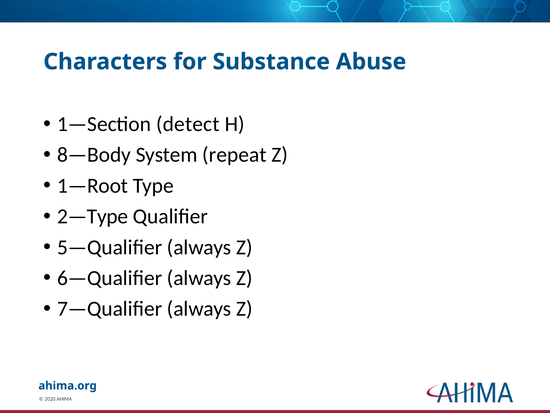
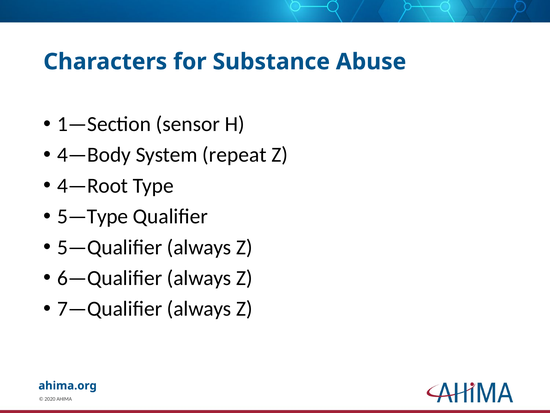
detect: detect -> sensor
8—Body: 8—Body -> 4—Body
1—Root: 1—Root -> 4—Root
2—Type: 2—Type -> 5—Type
